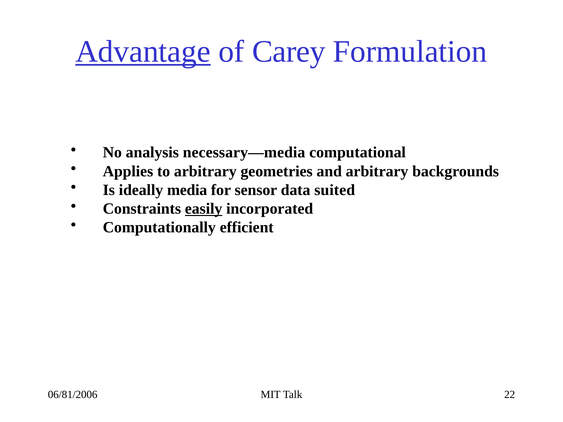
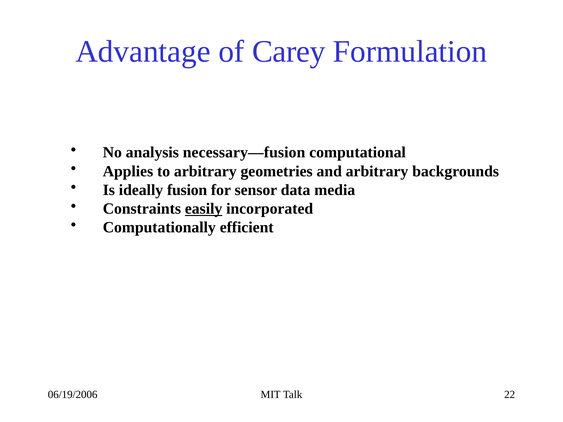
Advantage underline: present -> none
necessary—media: necessary—media -> necessary—fusion
media: media -> fusion
suited: suited -> media
06/81/2006: 06/81/2006 -> 06/19/2006
